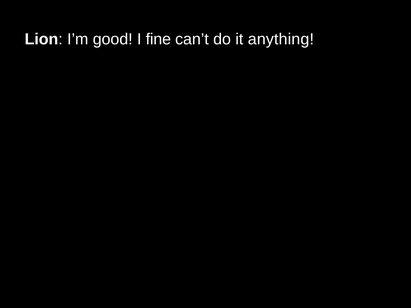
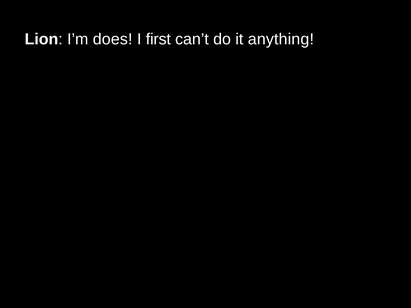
good: good -> does
fine: fine -> first
